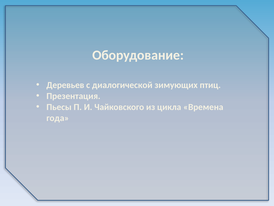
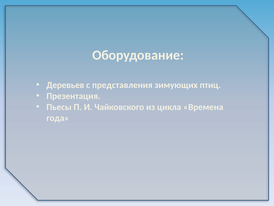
диалогической: диалогической -> представления
